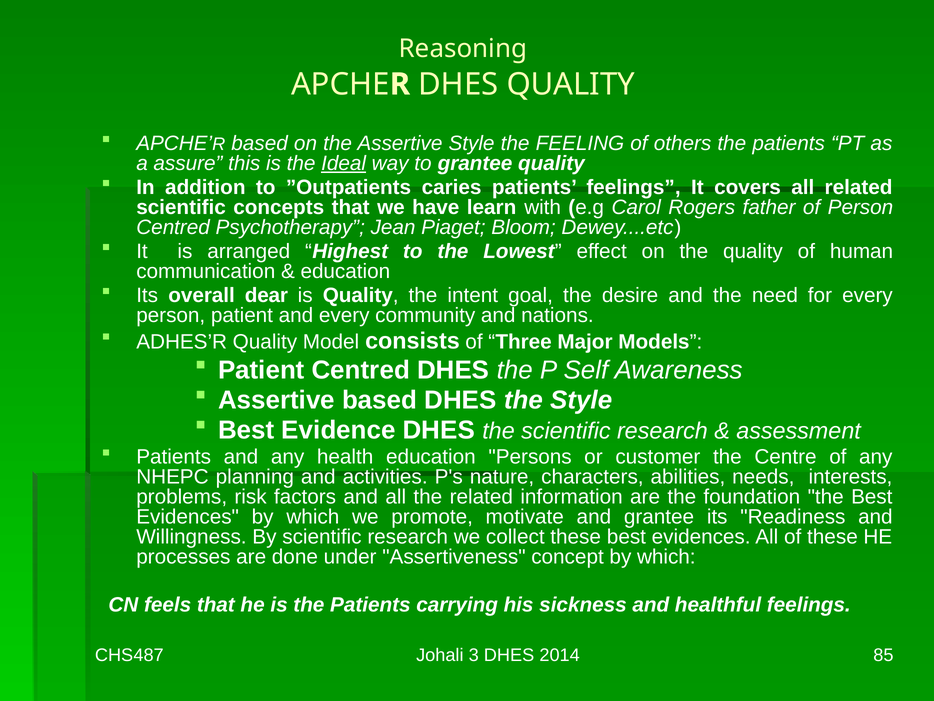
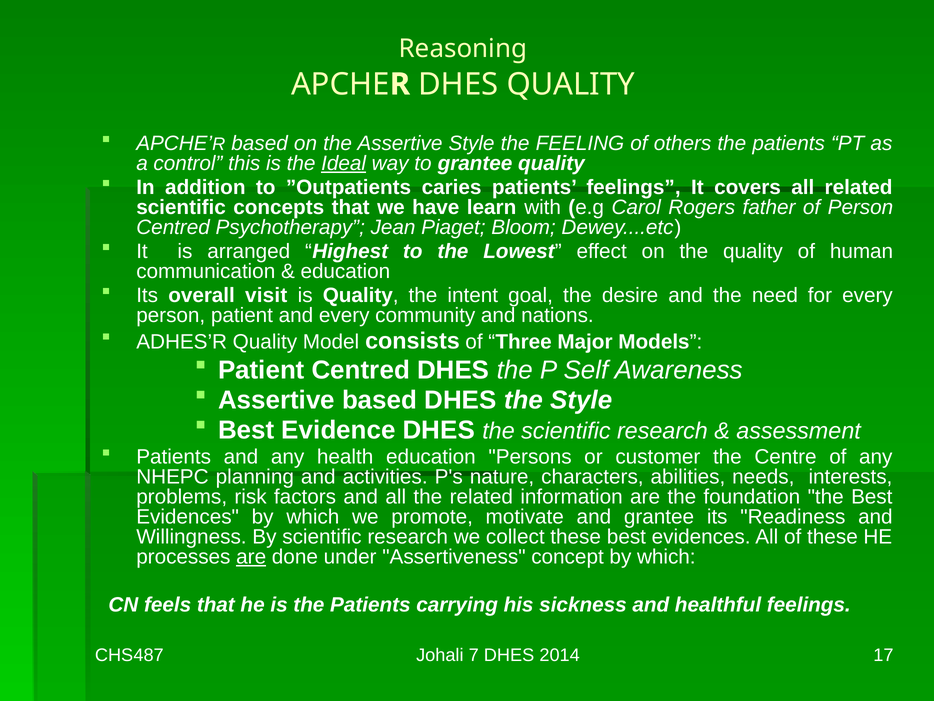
assure: assure -> control
dear: dear -> visit
are at (251, 556) underline: none -> present
3: 3 -> 7
85: 85 -> 17
